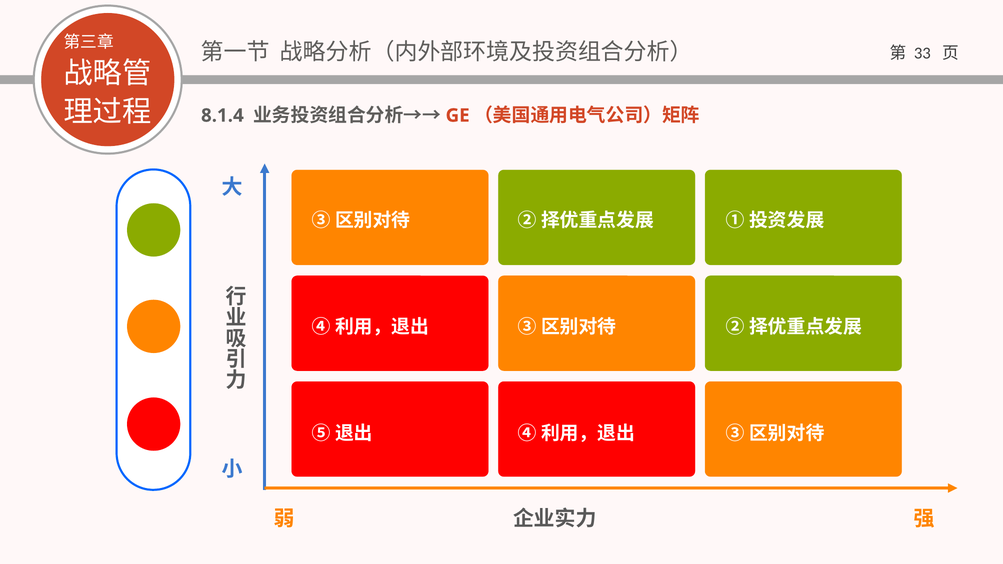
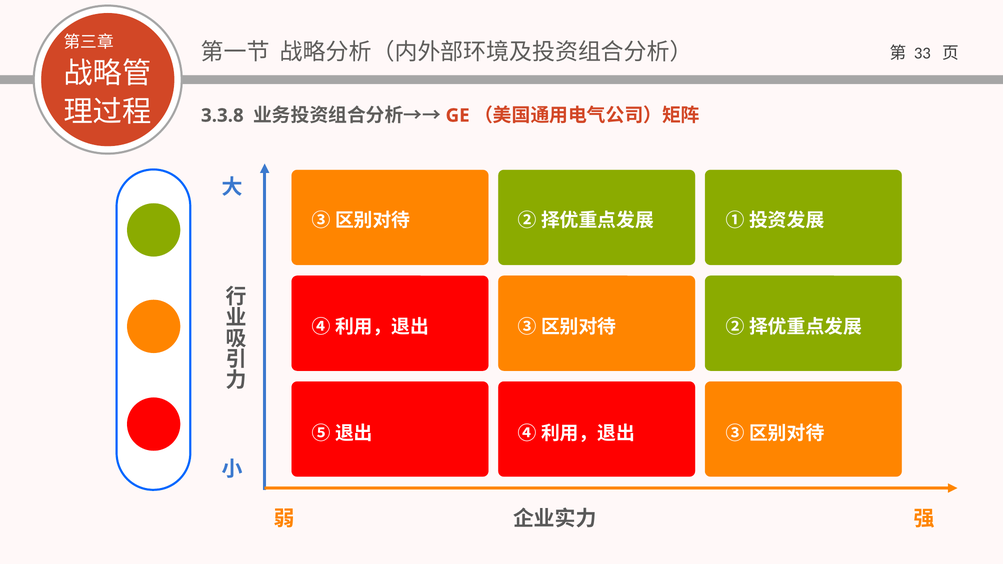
8.1.4: 8.1.4 -> 3.3.8
